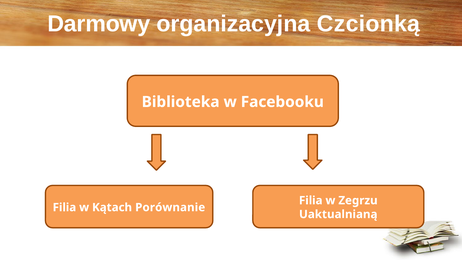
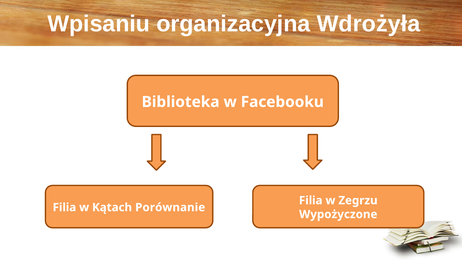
Darmowy: Darmowy -> Wpisaniu
Czcionką: Czcionką -> Wdrożyła
Uaktualnianą: Uaktualnianą -> Wypożyczone
